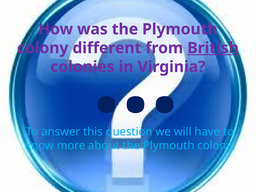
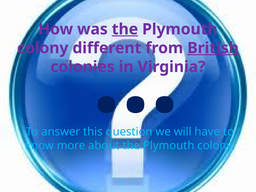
the at (125, 29) underline: none -> present
